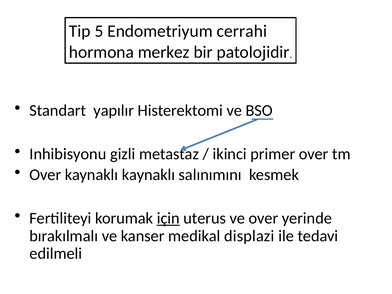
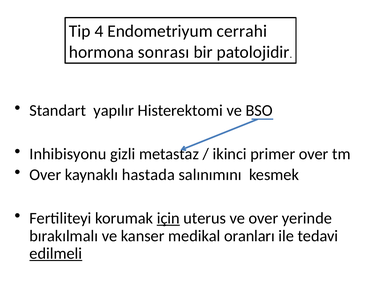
5: 5 -> 4
merkez: merkez -> sonrası
kaynaklı kaynaklı: kaynaklı -> hastada
displazi: displazi -> oranları
edilmeli underline: none -> present
